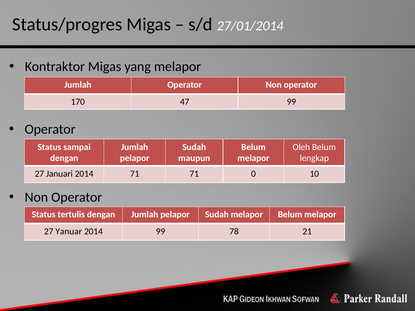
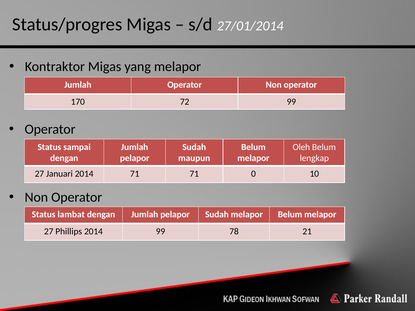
47: 47 -> 72
tertulis: tertulis -> lambat
Yanuar: Yanuar -> Phillips
